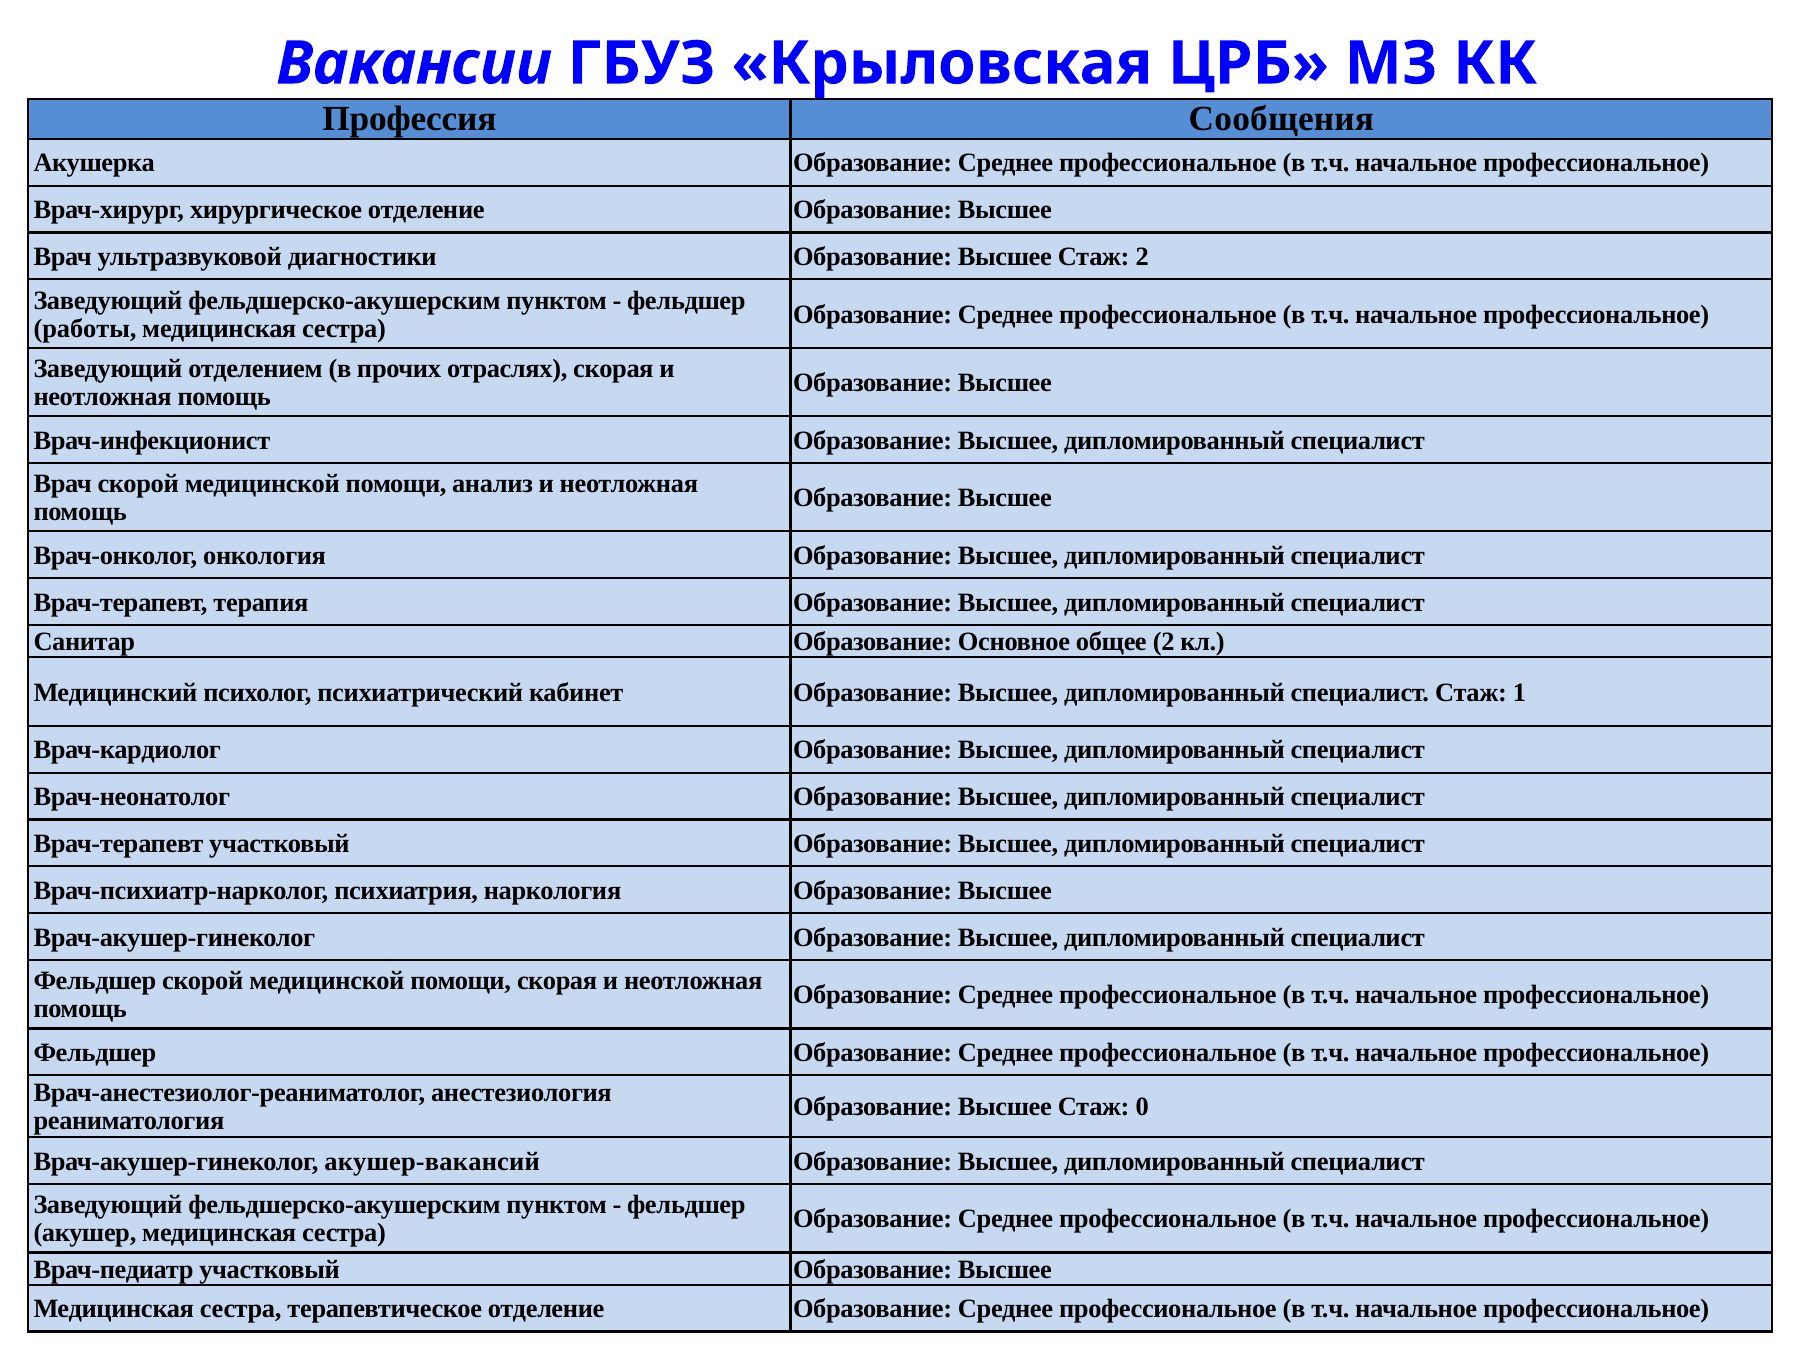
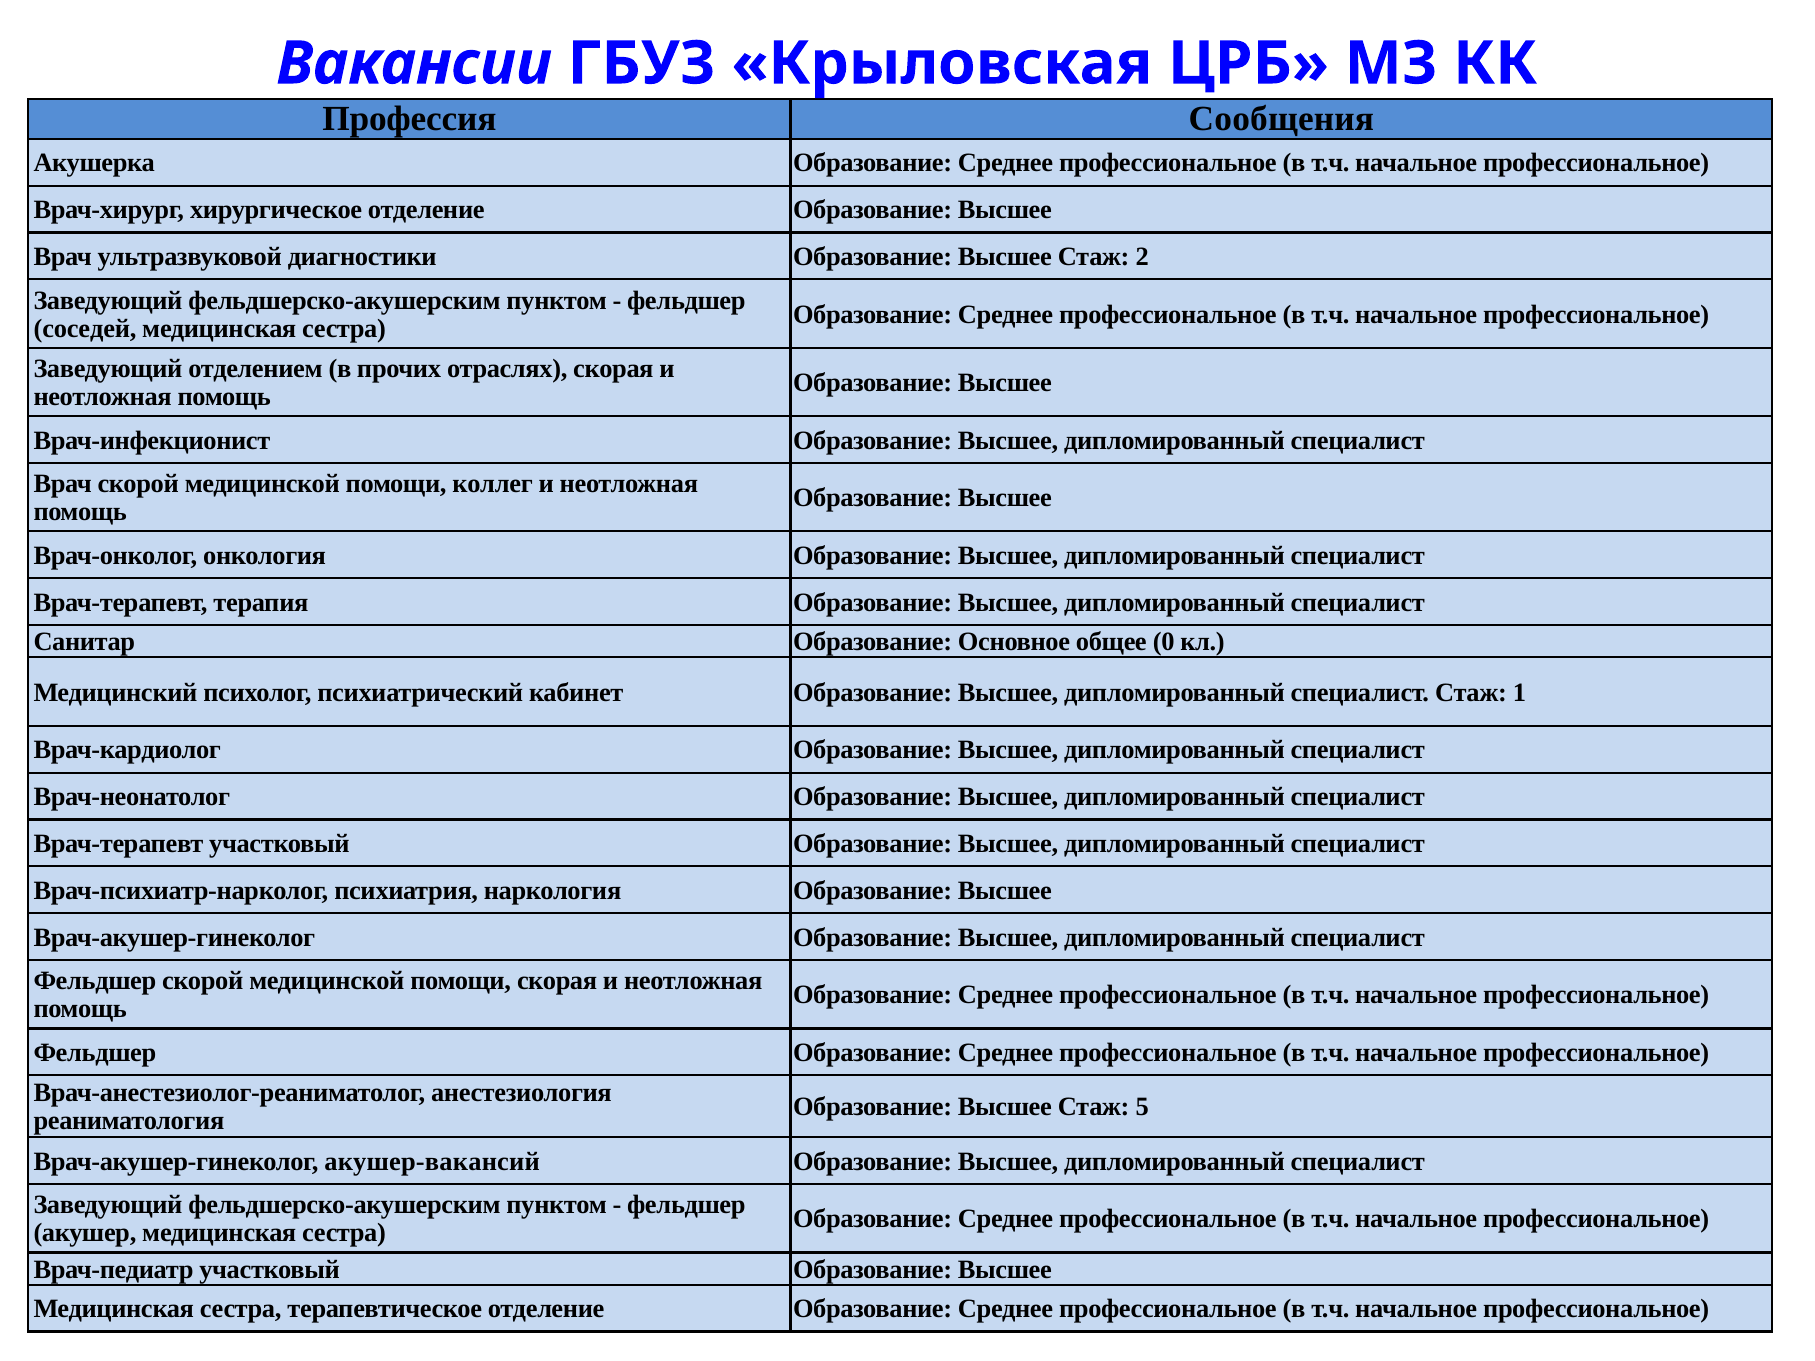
работы: работы -> соседей
анализ: анализ -> коллег
общее 2: 2 -> 0
0: 0 -> 5
